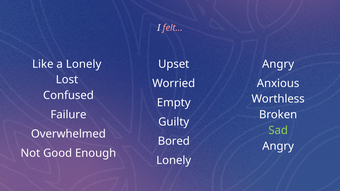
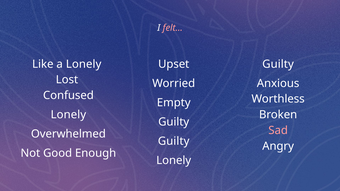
Angry at (278, 64): Angry -> Guilty
Failure at (68, 115): Failure -> Lonely
Sad colour: light green -> pink
Bored at (174, 141): Bored -> Guilty
